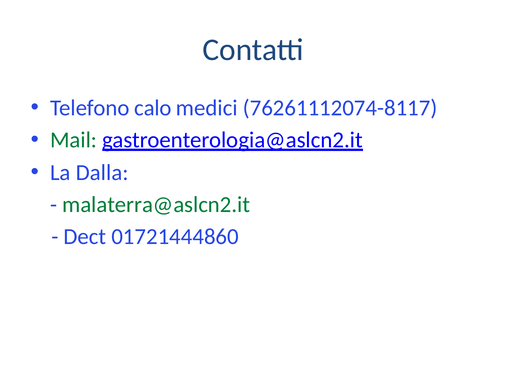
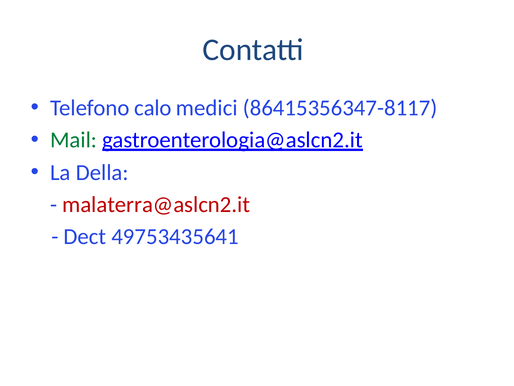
76261112074-8117: 76261112074-8117 -> 86415356347-8117
Dalla: Dalla -> Della
malaterra@aslcn2.it colour: green -> red
01721444860: 01721444860 -> 49753435641
